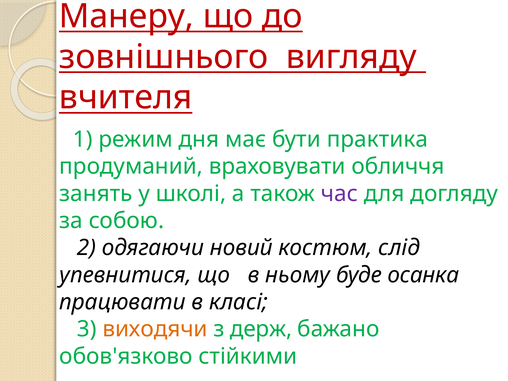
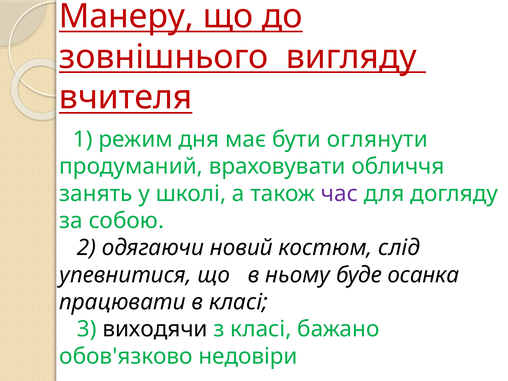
практика: практика -> оглянути
виходячи colour: orange -> black
з держ: держ -> класі
стійкими: стійкими -> недовіри
